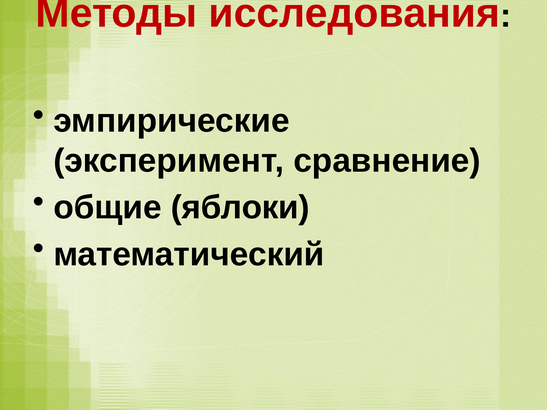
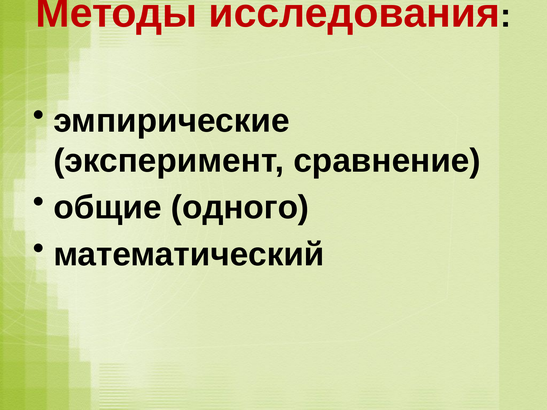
яблоки: яблоки -> одного
